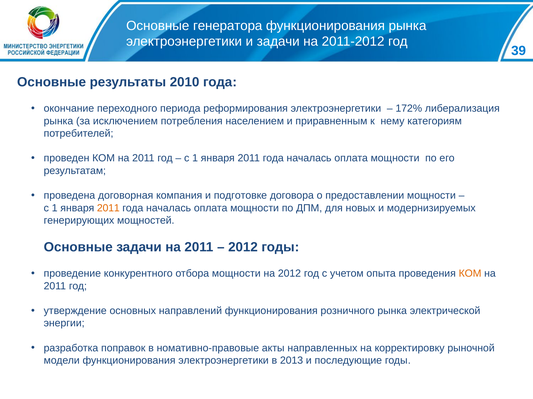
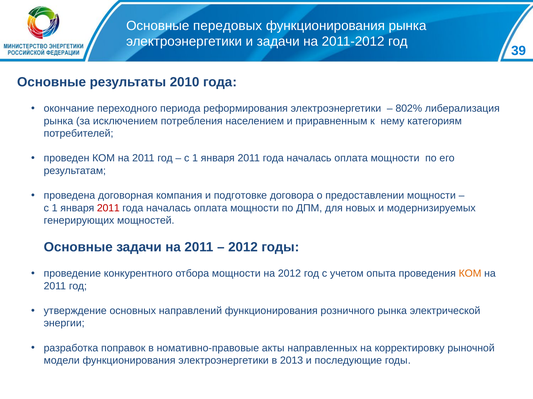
генератора: генератора -> передовых
172%: 172% -> 802%
2011 at (108, 208) colour: orange -> red
